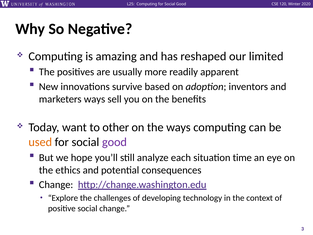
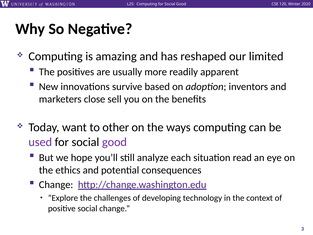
marketers ways: ways -> close
used colour: orange -> purple
time: time -> read
